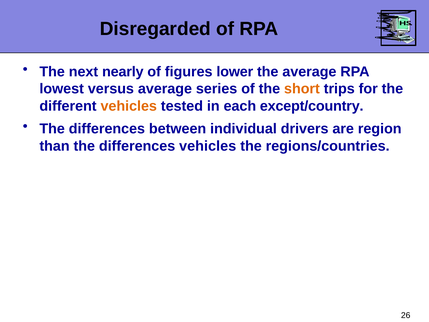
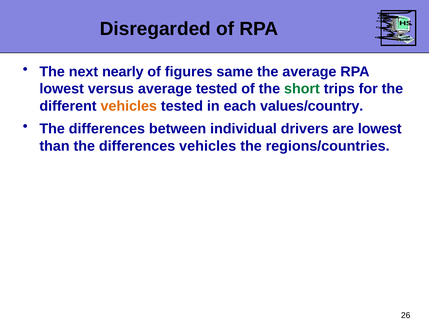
lower: lower -> same
average series: series -> tested
short colour: orange -> green
except/country: except/country -> values/country
are region: region -> lowest
